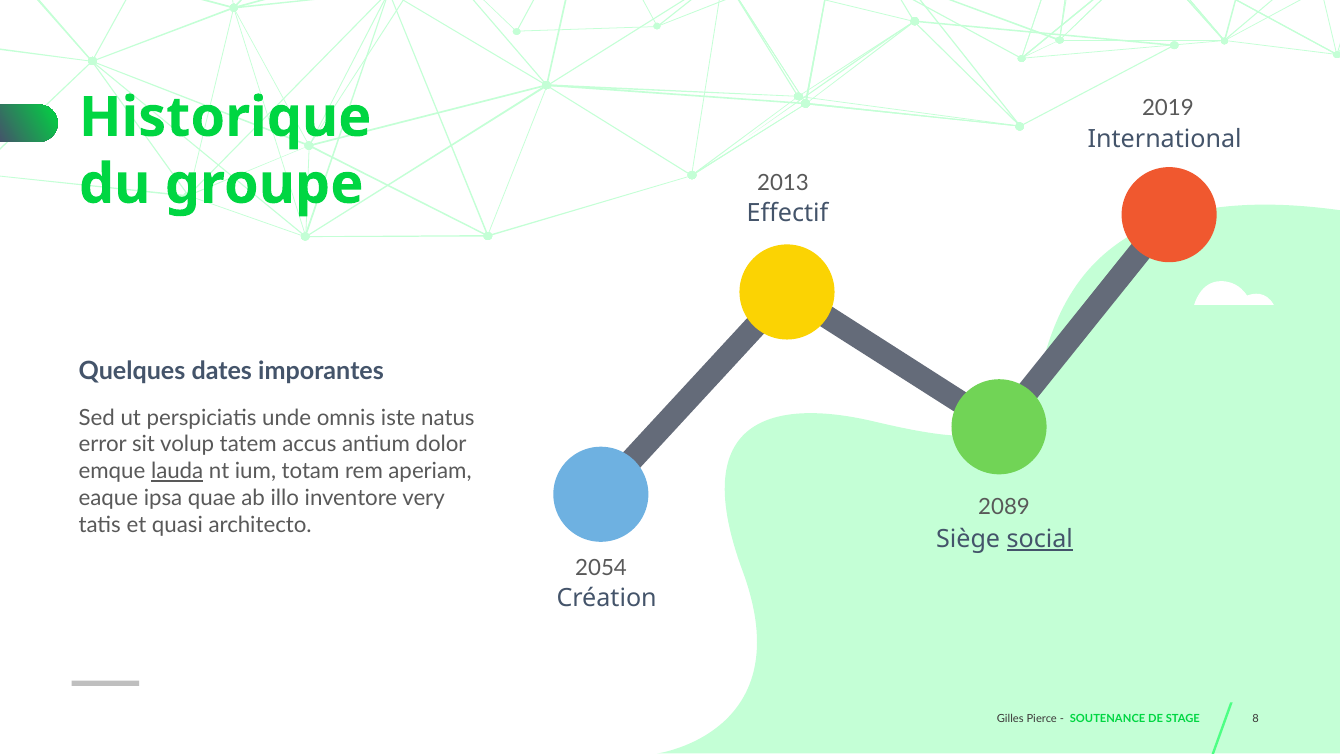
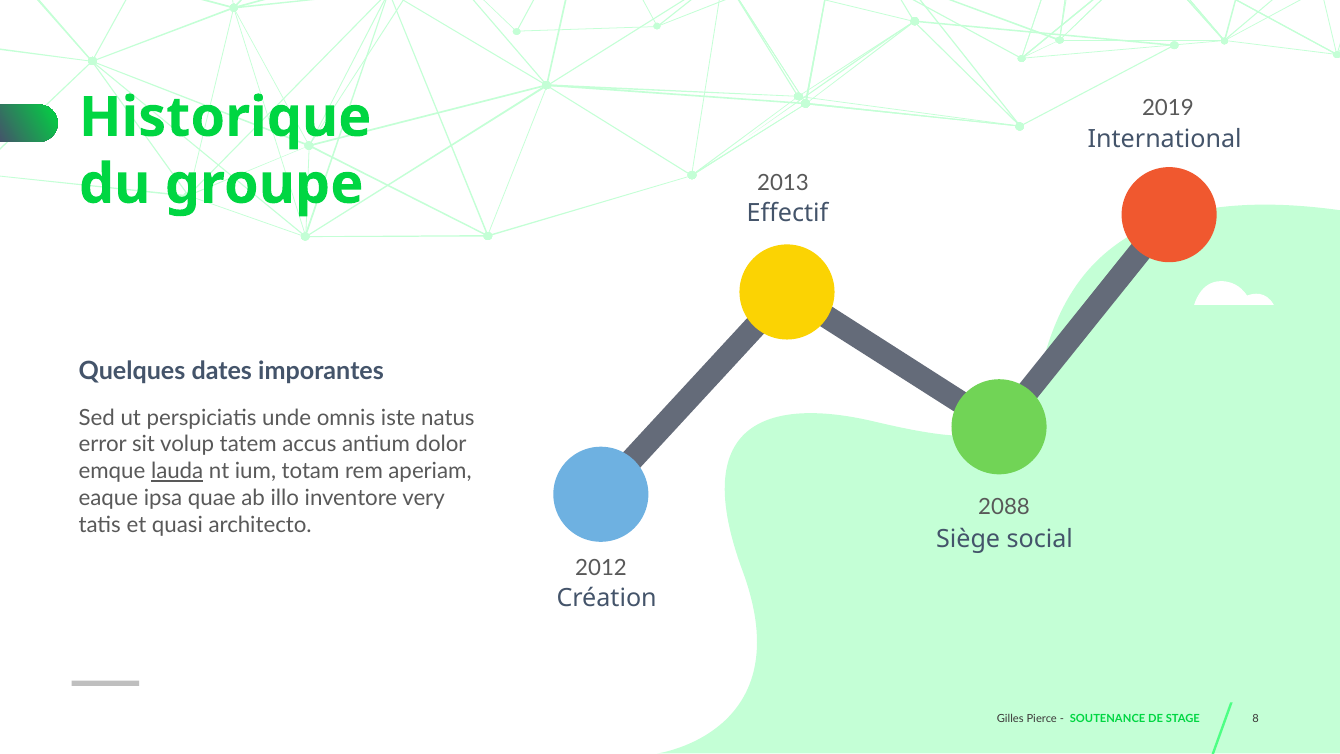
2089: 2089 -> 2088
social underline: present -> none
2054: 2054 -> 2012
